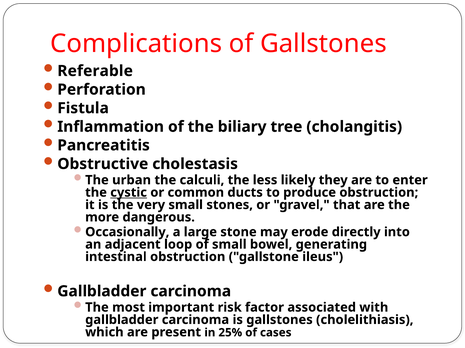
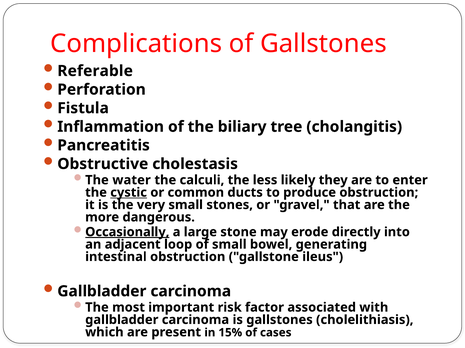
urban: urban -> water
Occasionally underline: none -> present
25%: 25% -> 15%
